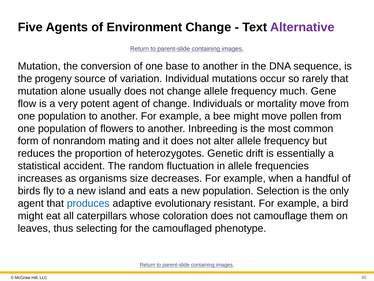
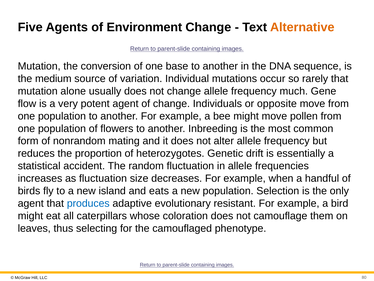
Alternative colour: purple -> orange
progeny: progeny -> medium
mortality: mortality -> opposite
as organisms: organisms -> fluctuation
